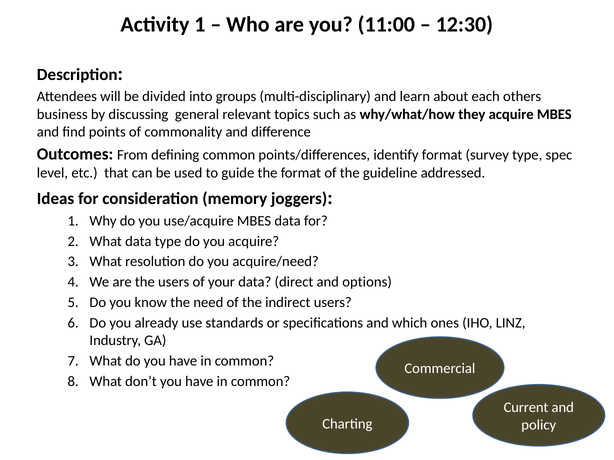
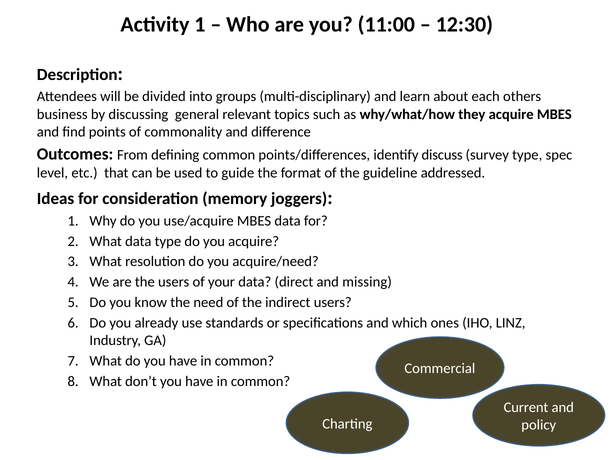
identify format: format -> discuss
options: options -> missing
